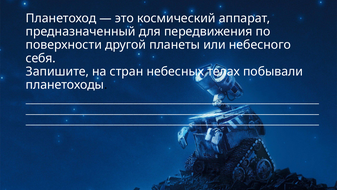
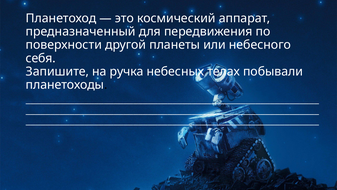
стран: стран -> ручка
